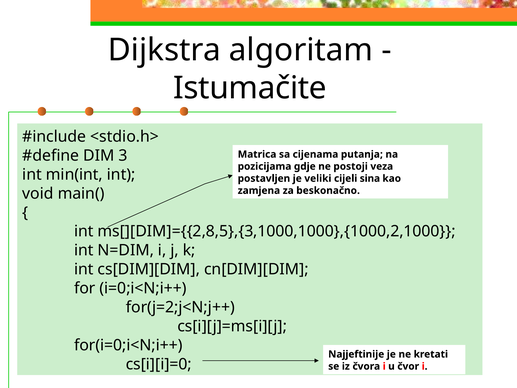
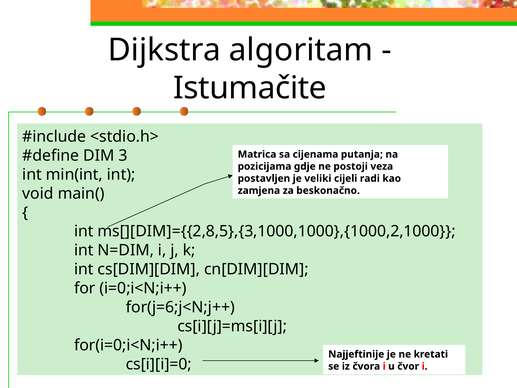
sina: sina -> radi
for(j=2;j<N;j++: for(j=2;j<N;j++ -> for(j=6;j<N;j++
